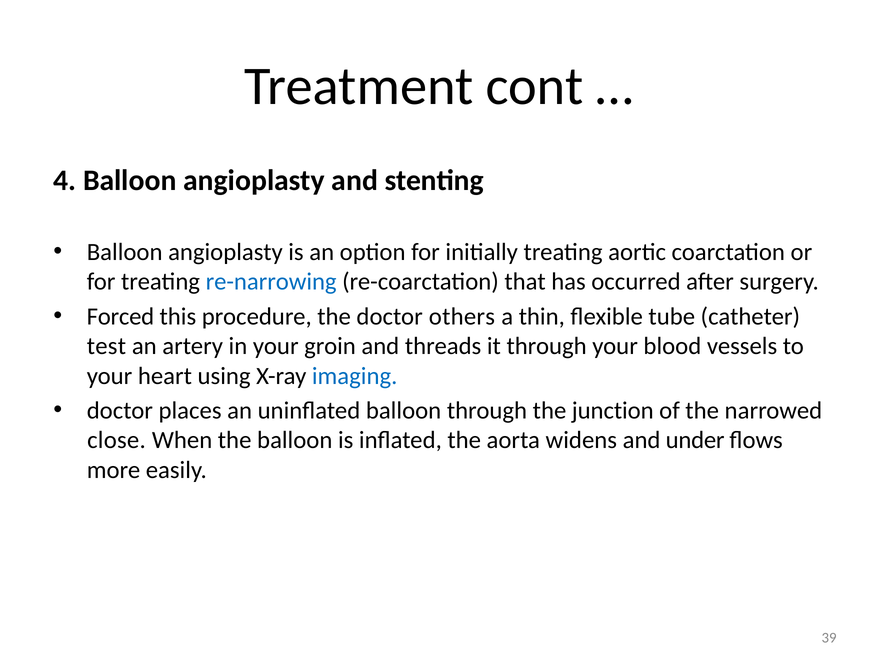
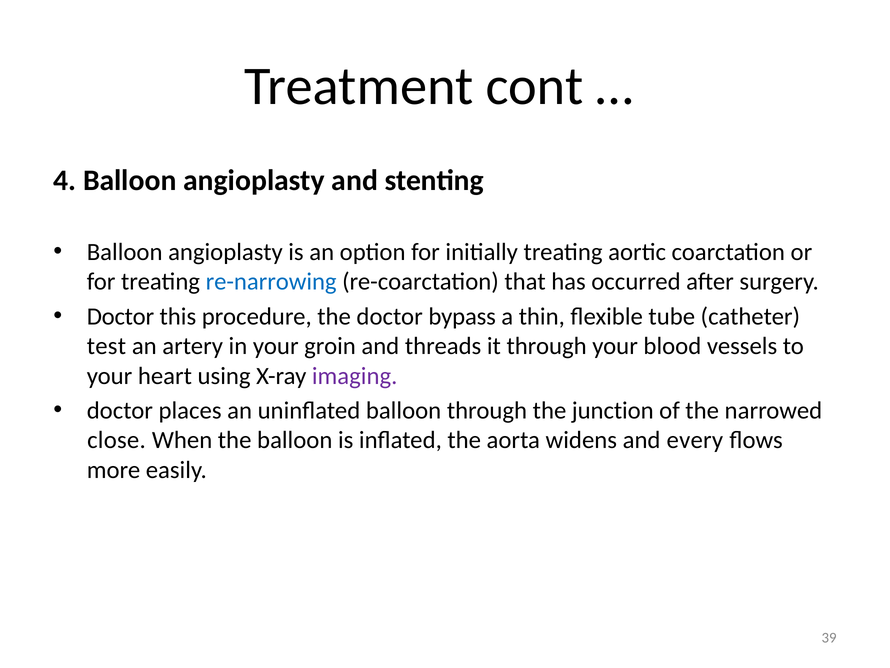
Forced at (120, 316): Forced -> Doctor
others: others -> bypass
imaging colour: blue -> purple
under: under -> every
